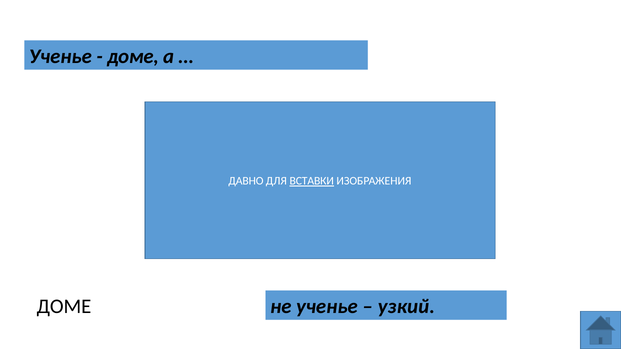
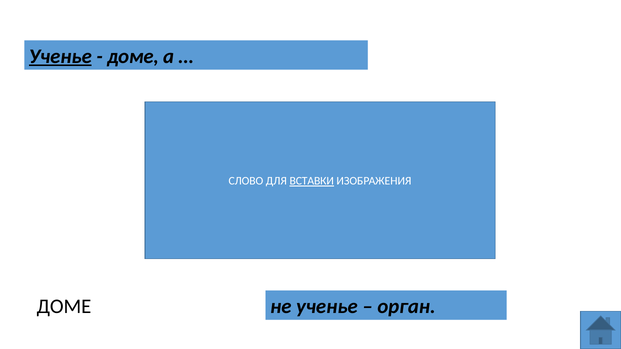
Ученье at (60, 56) underline: none -> present
ДАВНО: ДАВНО -> СЛОВО
узкий: узкий -> орган
